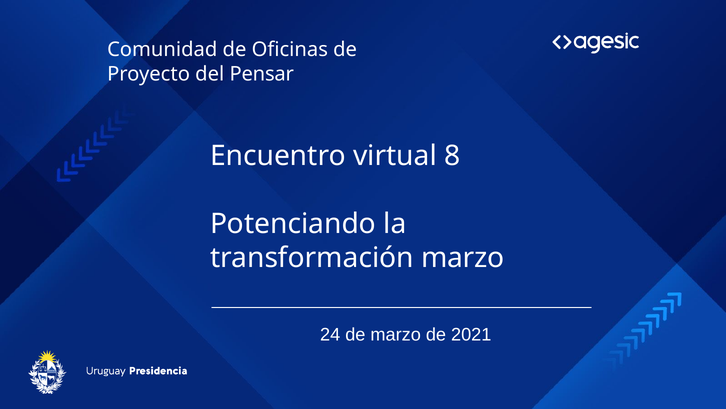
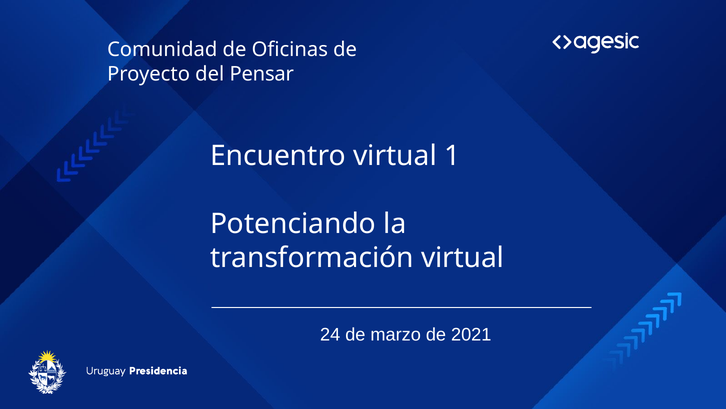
8: 8 -> 1
transformación marzo: marzo -> virtual
